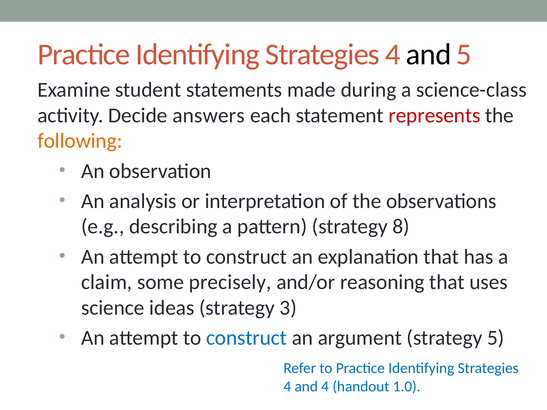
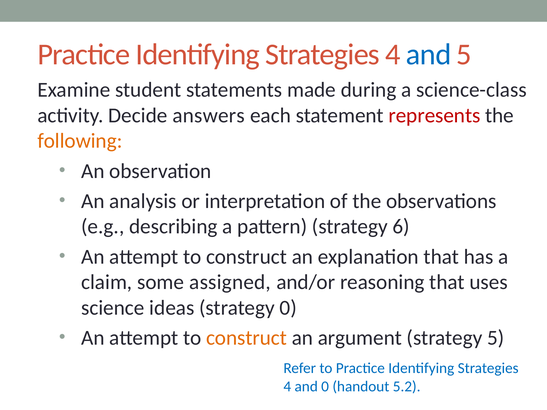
and at (429, 55) colour: black -> blue
8: 8 -> 6
precisely: precisely -> assigned
strategy 3: 3 -> 0
construct at (247, 338) colour: blue -> orange
and 4: 4 -> 0
1.0: 1.0 -> 5.2
